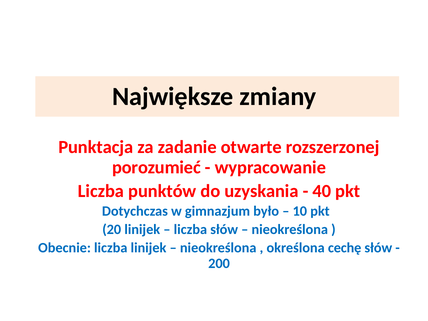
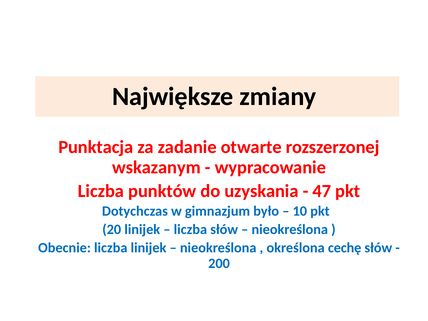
porozumieć: porozumieć -> wskazanym
40: 40 -> 47
